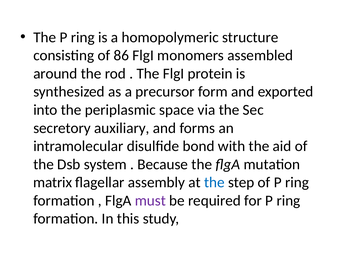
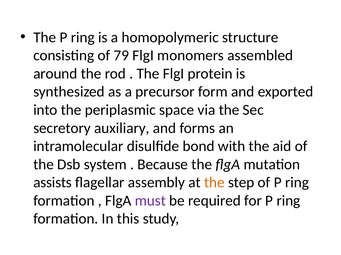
86: 86 -> 79
matrix: matrix -> assists
the at (214, 183) colour: blue -> orange
